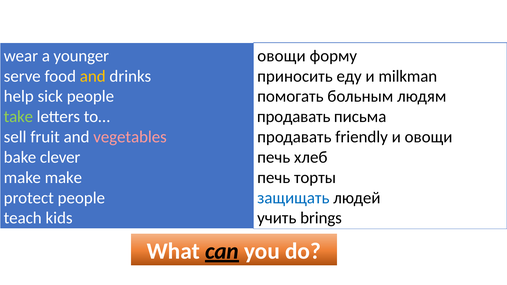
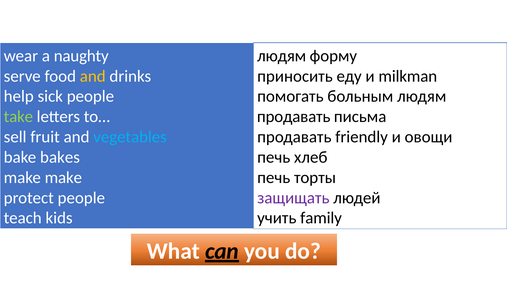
younger: younger -> naughty
овощи at (281, 56): овощи -> людям
vegetables colour: pink -> light blue
clever: clever -> bakes
защищать colour: blue -> purple
brings: brings -> family
